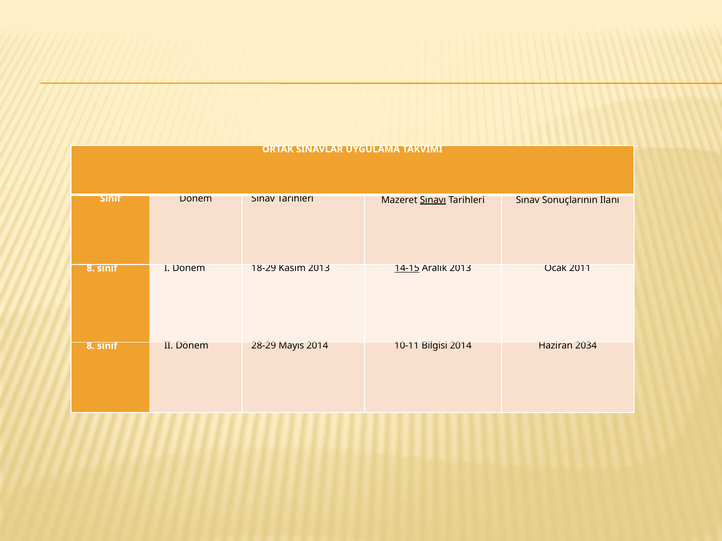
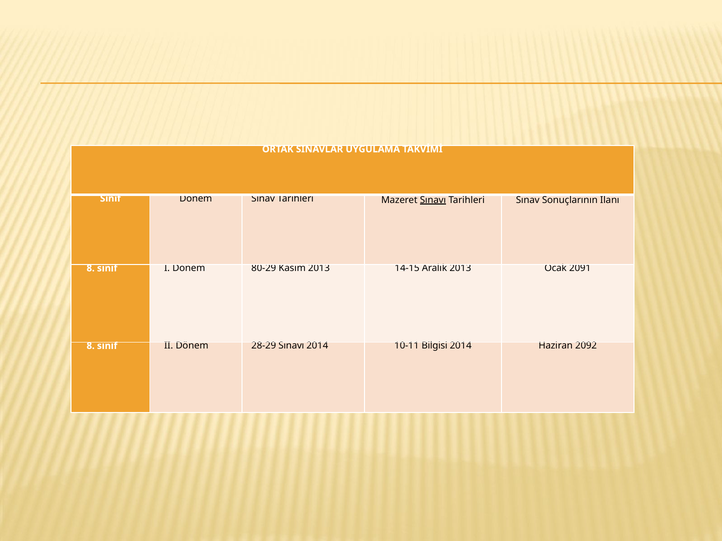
18-29: 18-29 -> 80-29
14-15 underline: present -> none
2011: 2011 -> 2091
28-29 Mayıs: Mayıs -> Sınavı
2034: 2034 -> 2092
